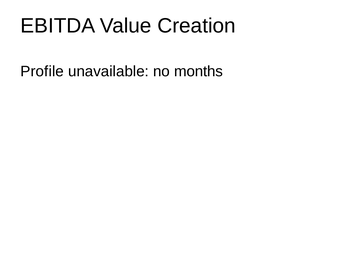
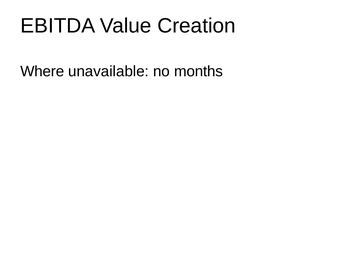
Profile: Profile -> Where
